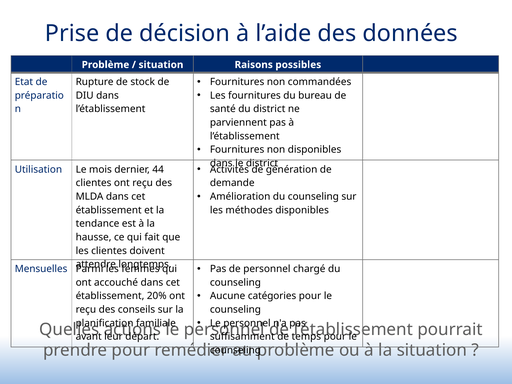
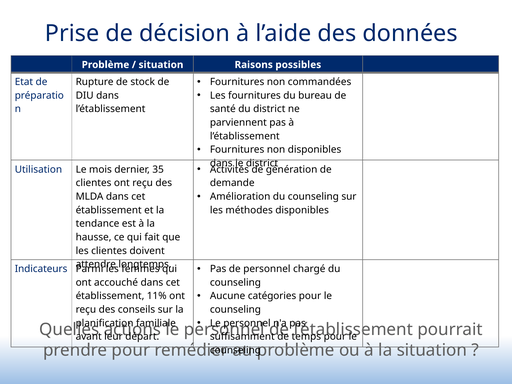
44: 44 -> 35
Mensuelles: Mensuelles -> Indicateurs
20%: 20% -> 11%
